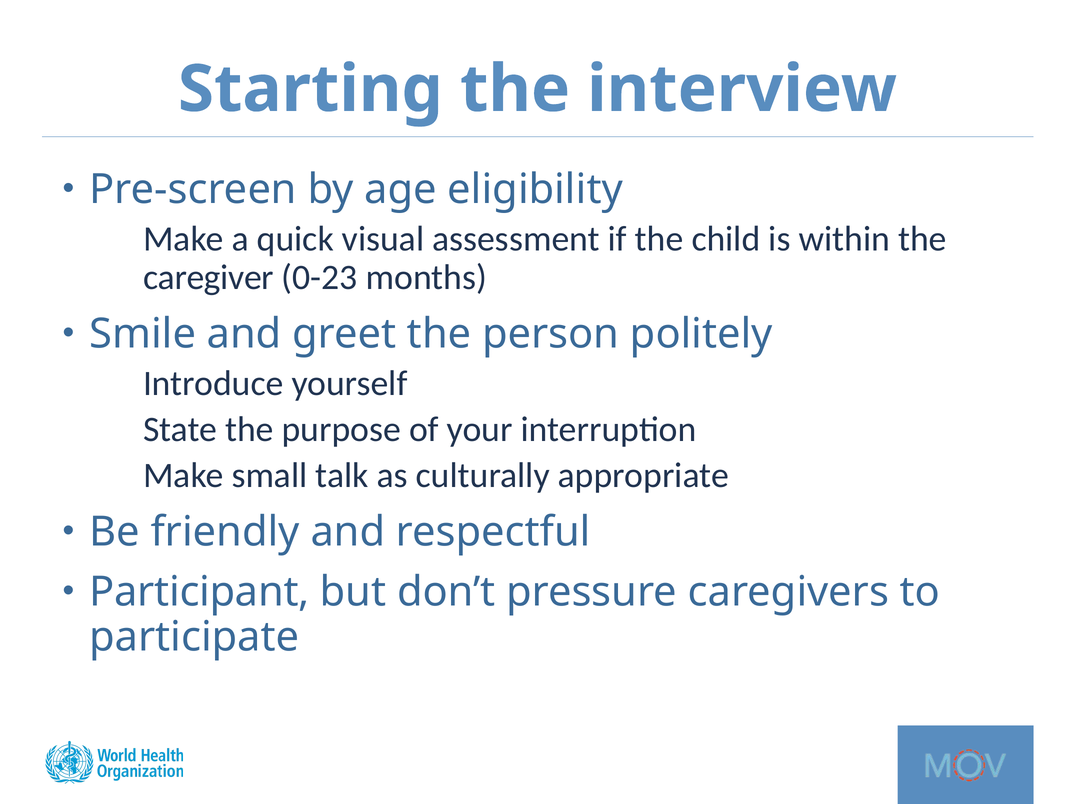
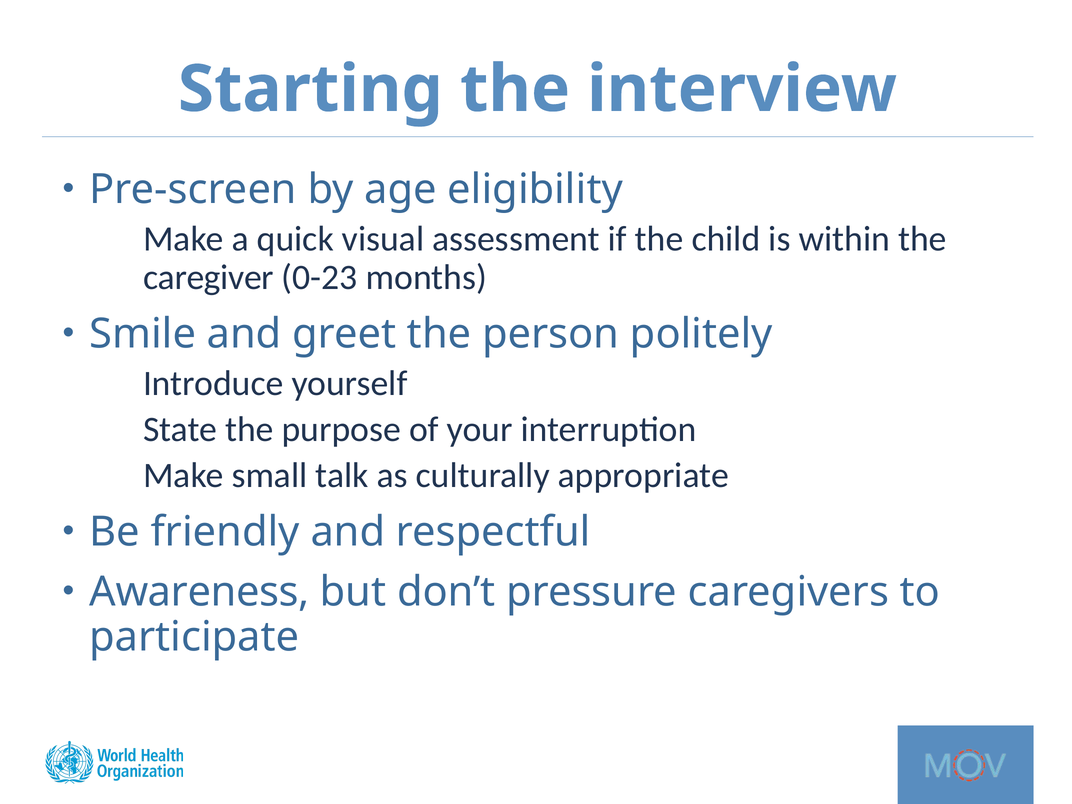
Participant: Participant -> Awareness
